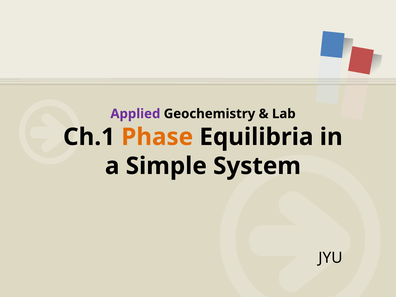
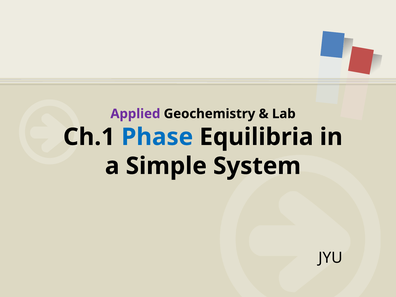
Phase colour: orange -> blue
